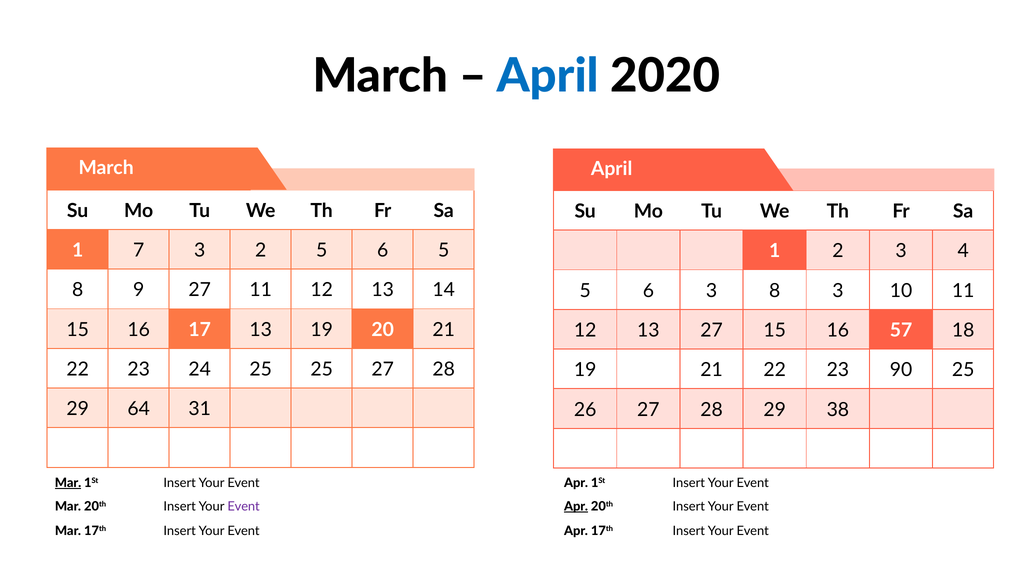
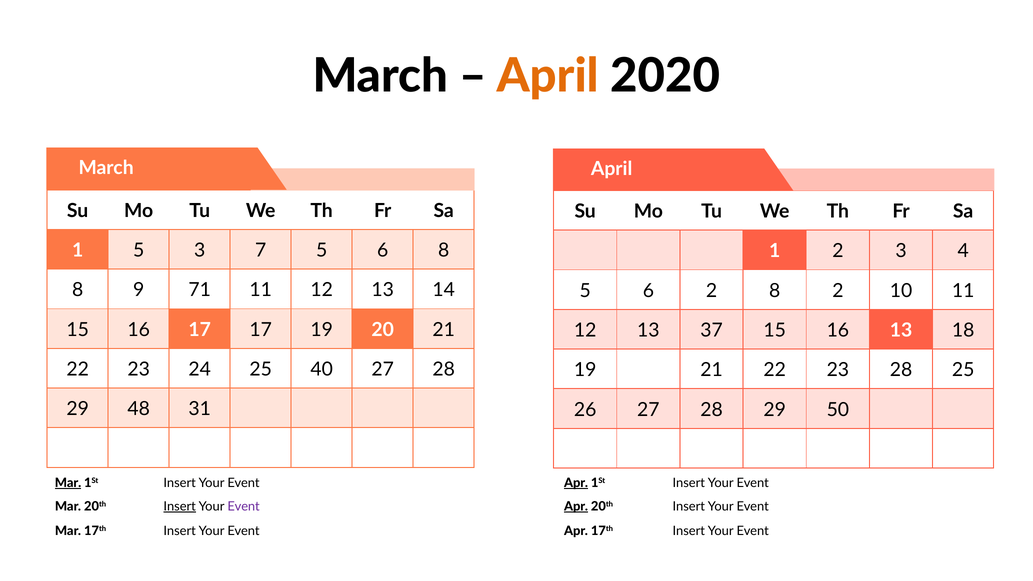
April at (548, 76) colour: blue -> orange
1 7: 7 -> 5
3 2: 2 -> 7
6 5: 5 -> 8
9 27: 27 -> 71
6 3: 3 -> 2
8 3: 3 -> 2
17 13: 13 -> 17
13 27: 27 -> 37
16 57: 57 -> 13
25 25: 25 -> 40
23 90: 90 -> 28
64: 64 -> 48
38: 38 -> 50
Apr at (576, 483) underline: none -> present
Insert at (180, 506) underline: none -> present
